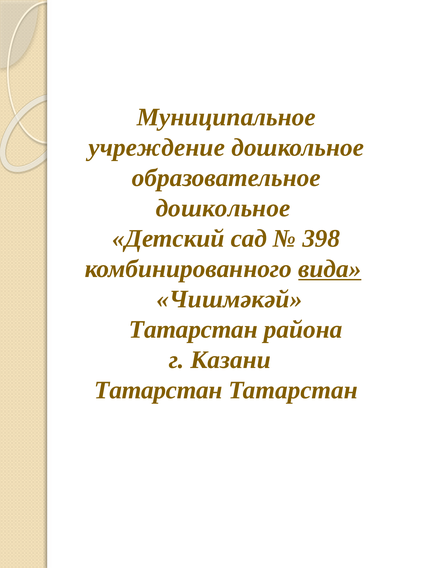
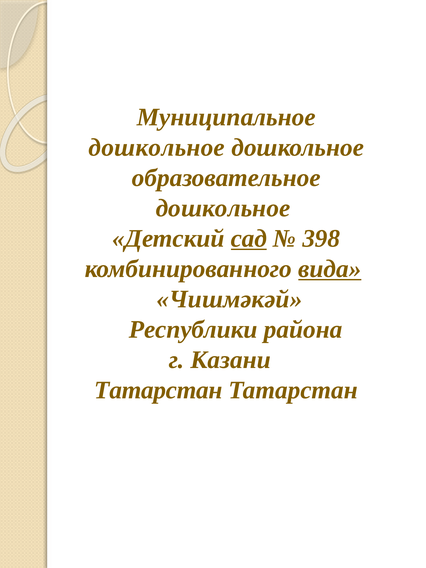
учреждение at (157, 148): учреждение -> дошкольное
сад underline: none -> present
Татарстан at (193, 329): Татарстан -> Республики
